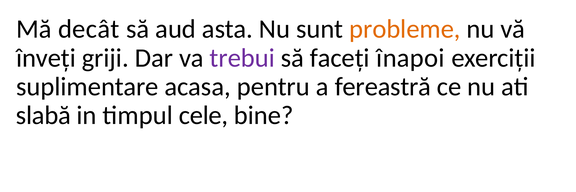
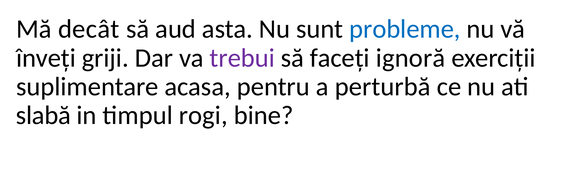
probleme colour: orange -> blue
înapoi: înapoi -> ignoră
fereastră: fereastră -> perturbă
cele: cele -> rogi
